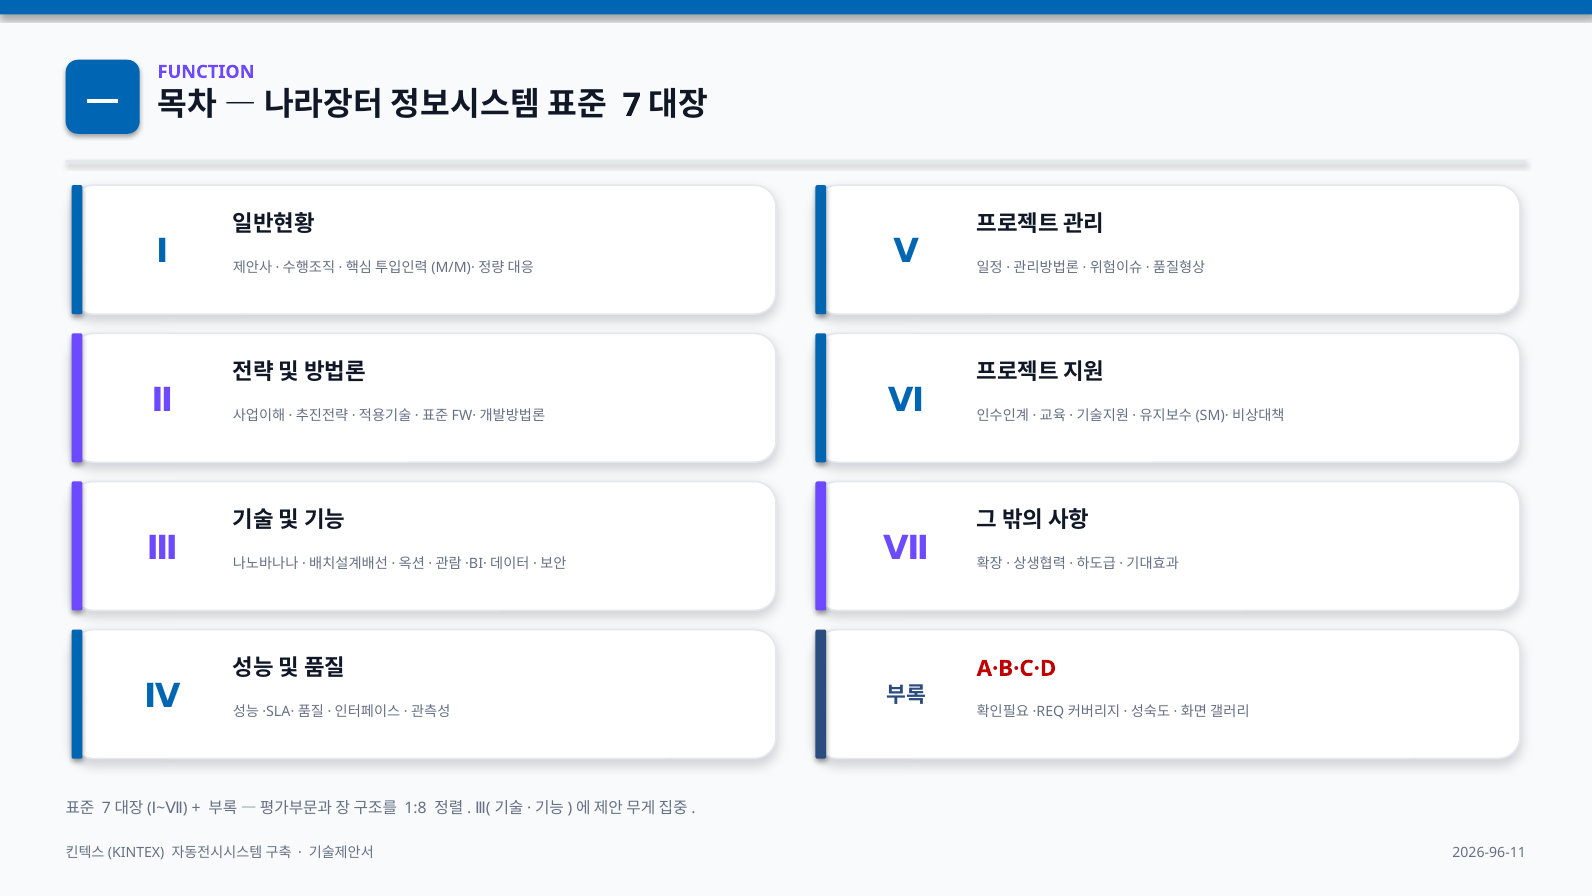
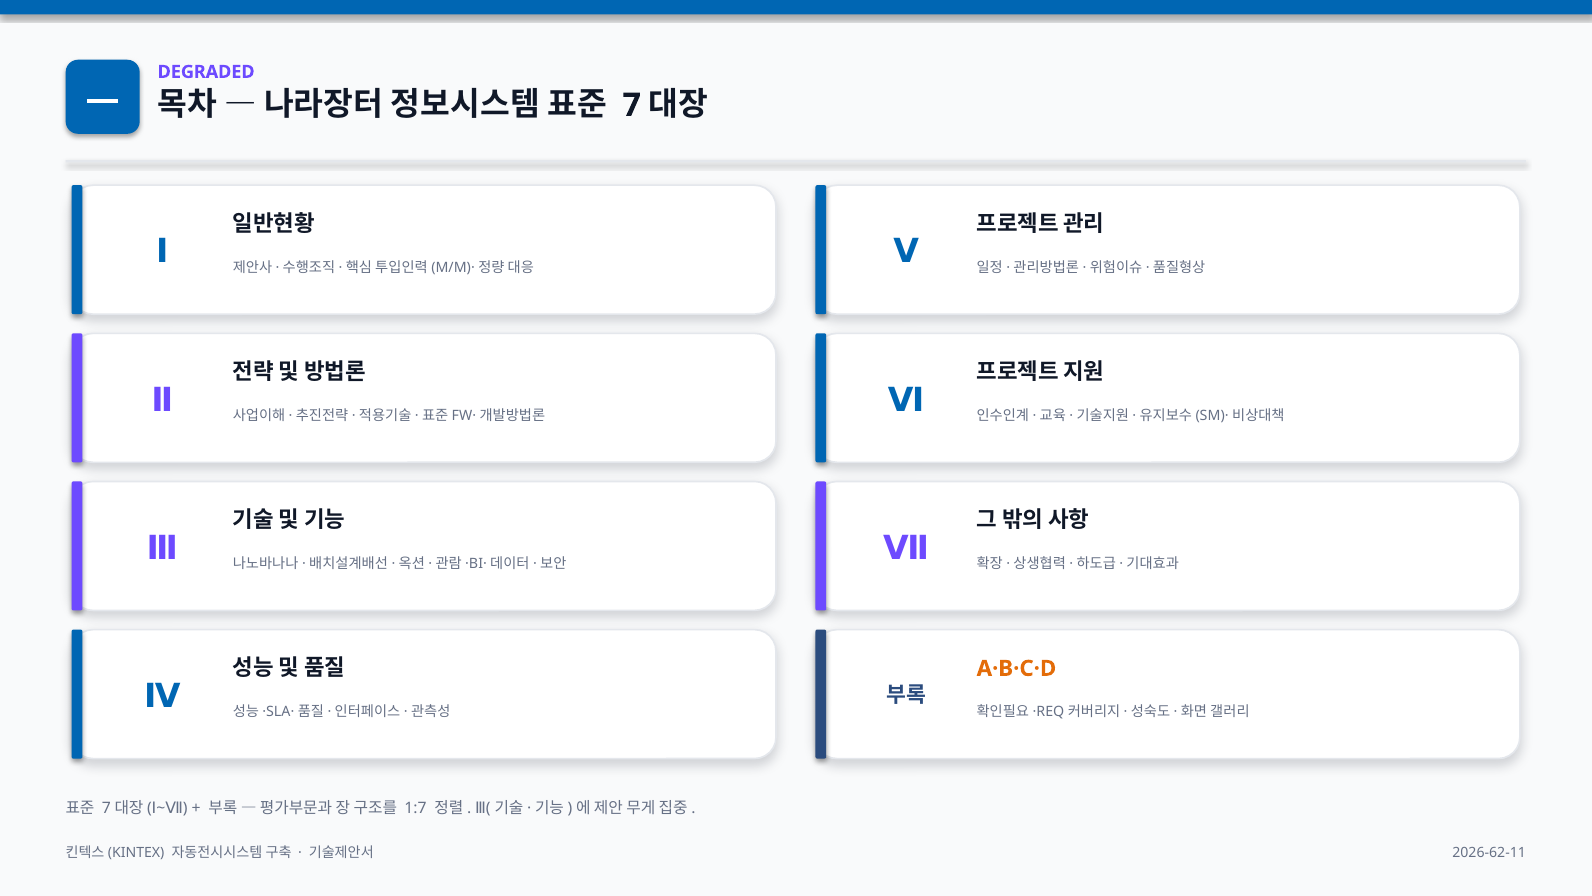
FUNCTION: FUNCTION -> DEGRADED
A·B·C·D colour: red -> orange
1:8: 1:8 -> 1:7
2026-96-11: 2026-96-11 -> 2026-62-11
